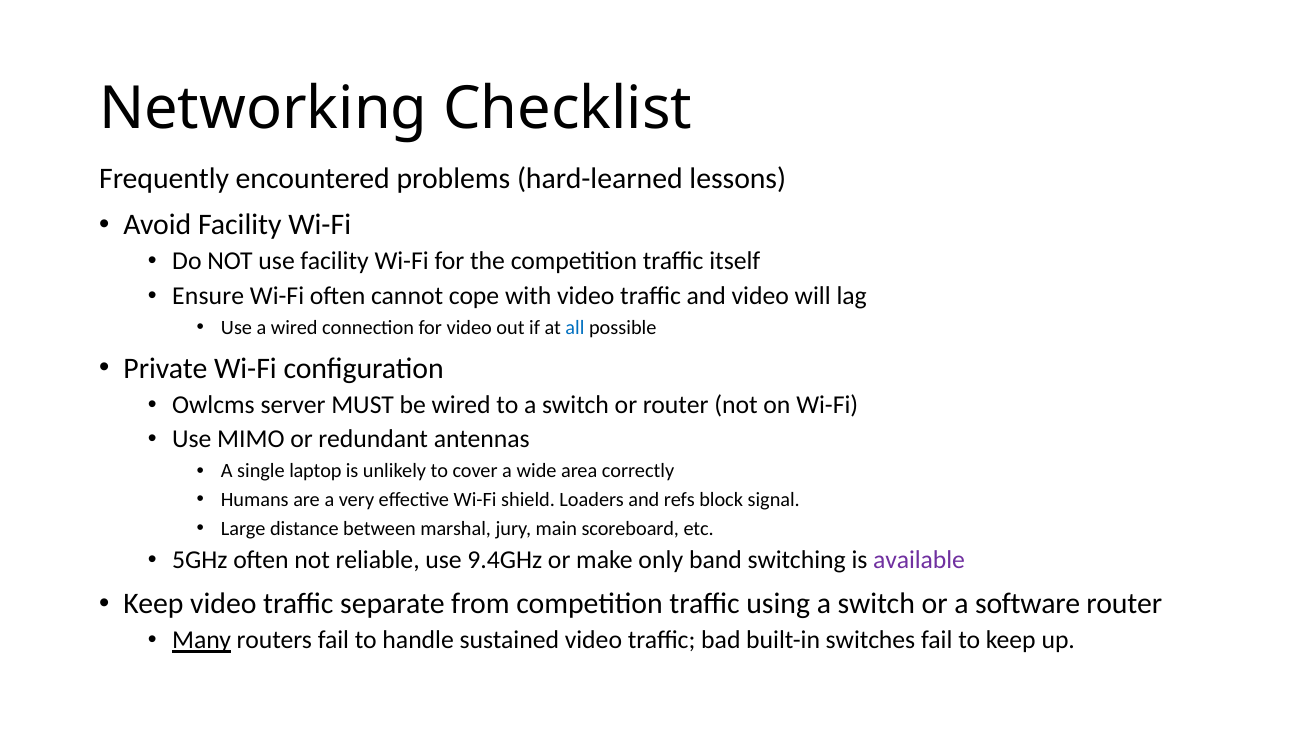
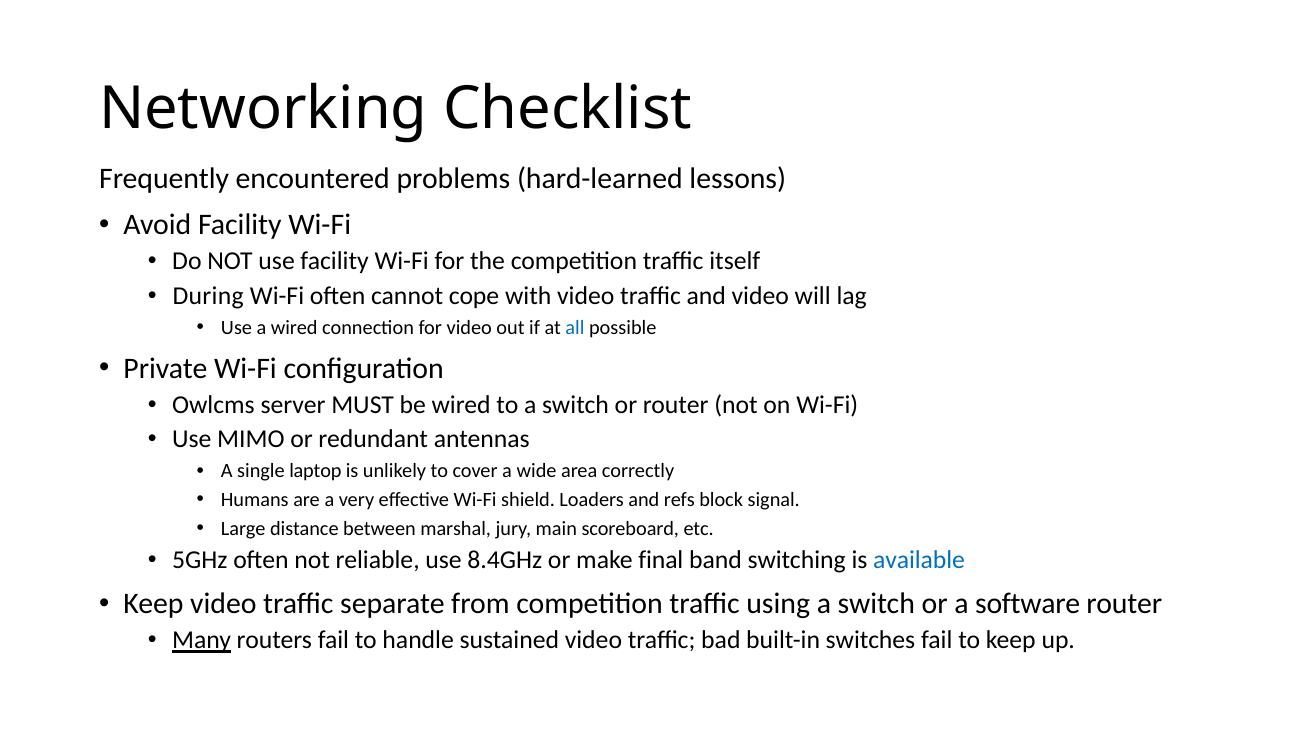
Ensure: Ensure -> During
9.4GHz: 9.4GHz -> 8.4GHz
only: only -> final
available colour: purple -> blue
